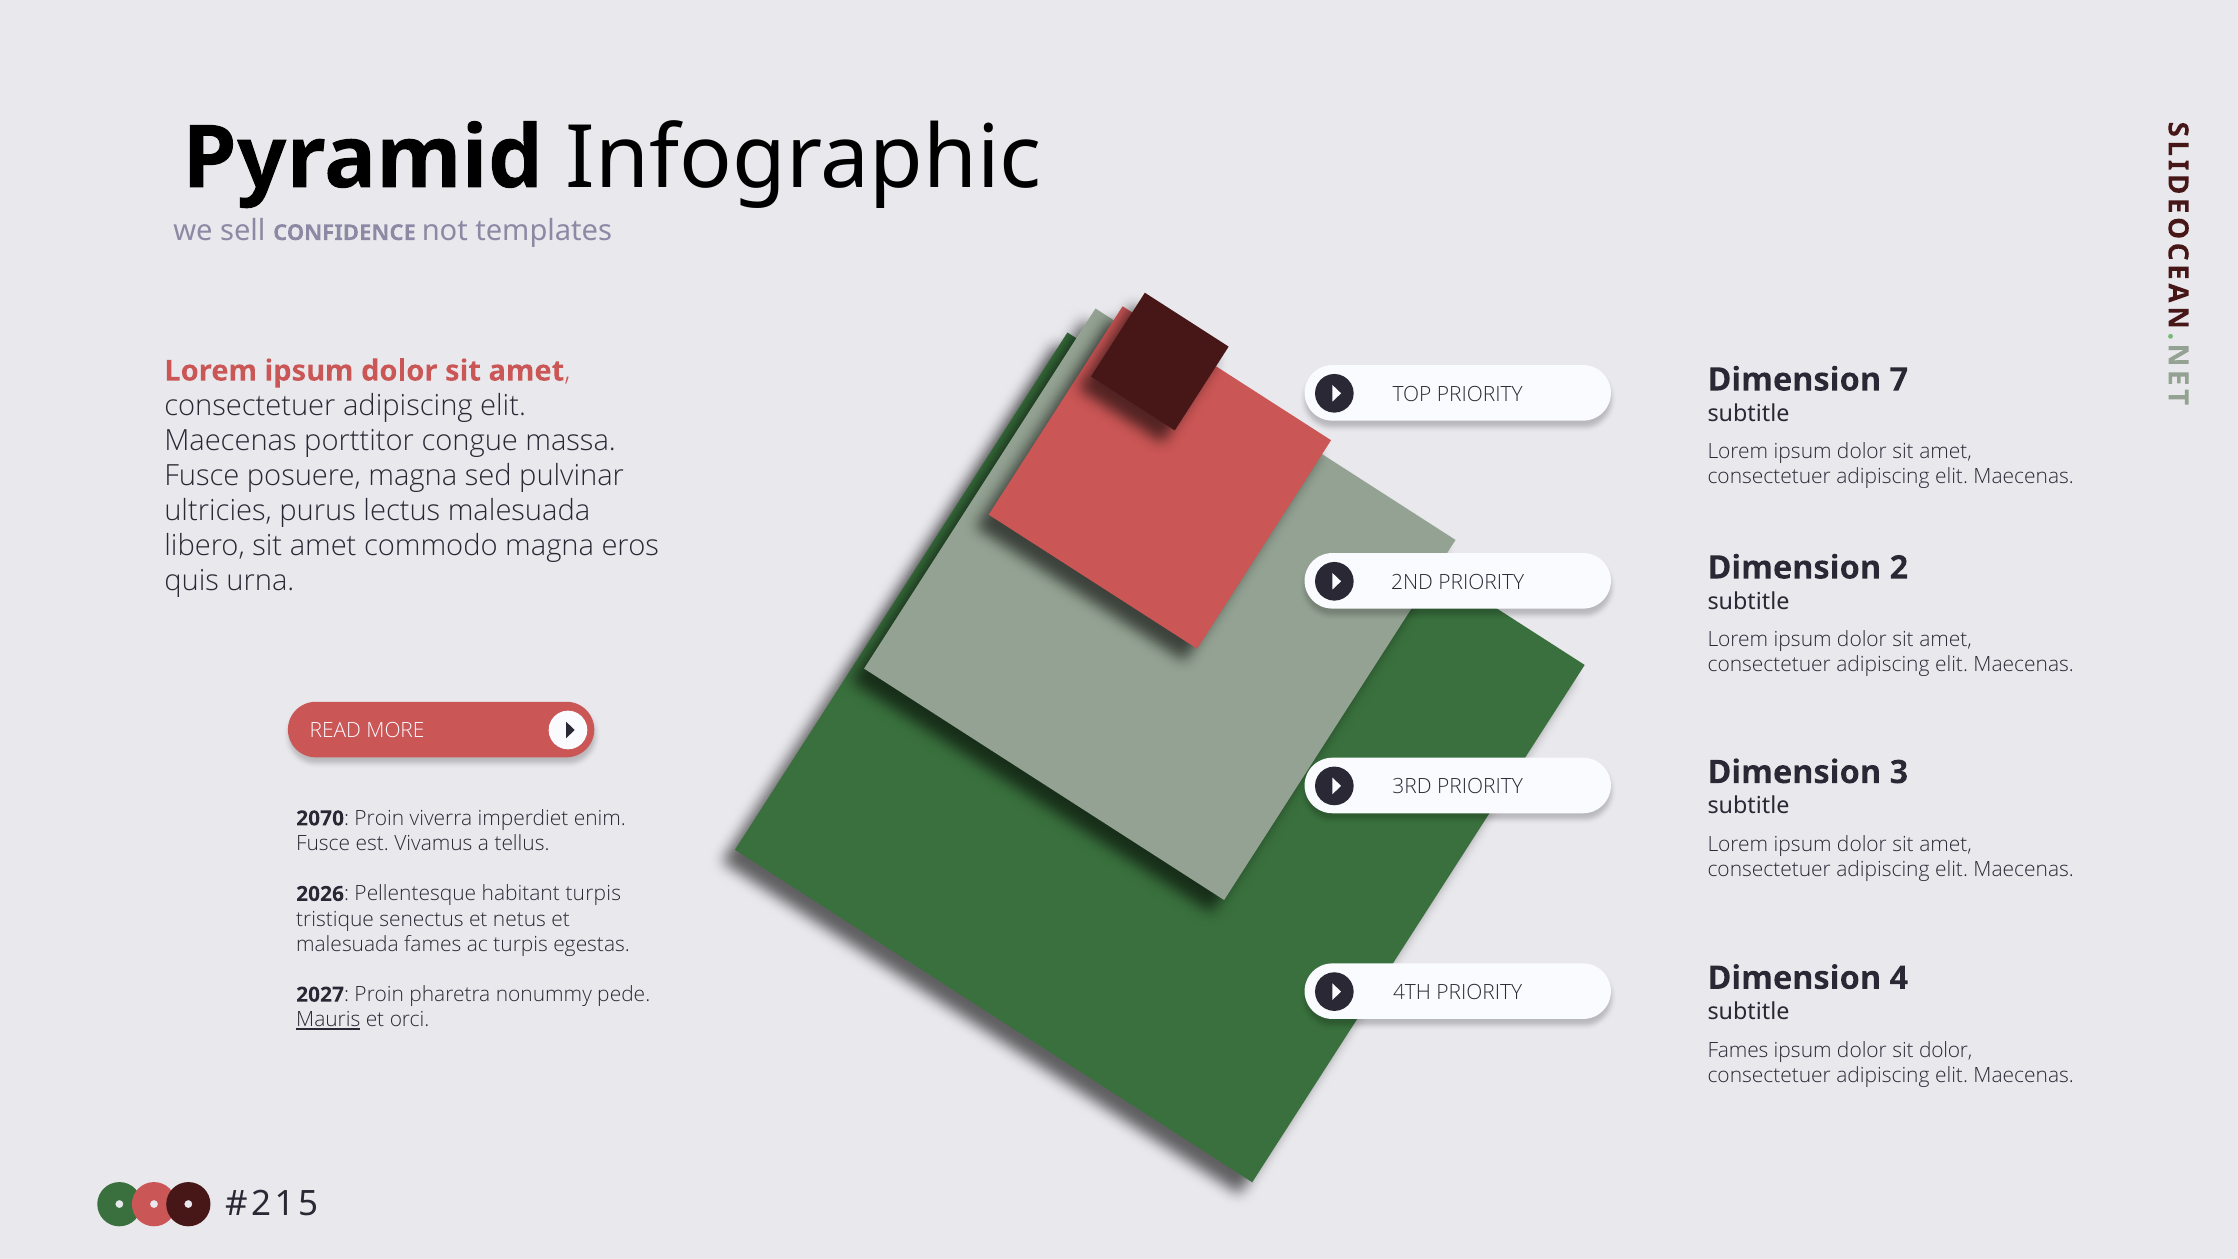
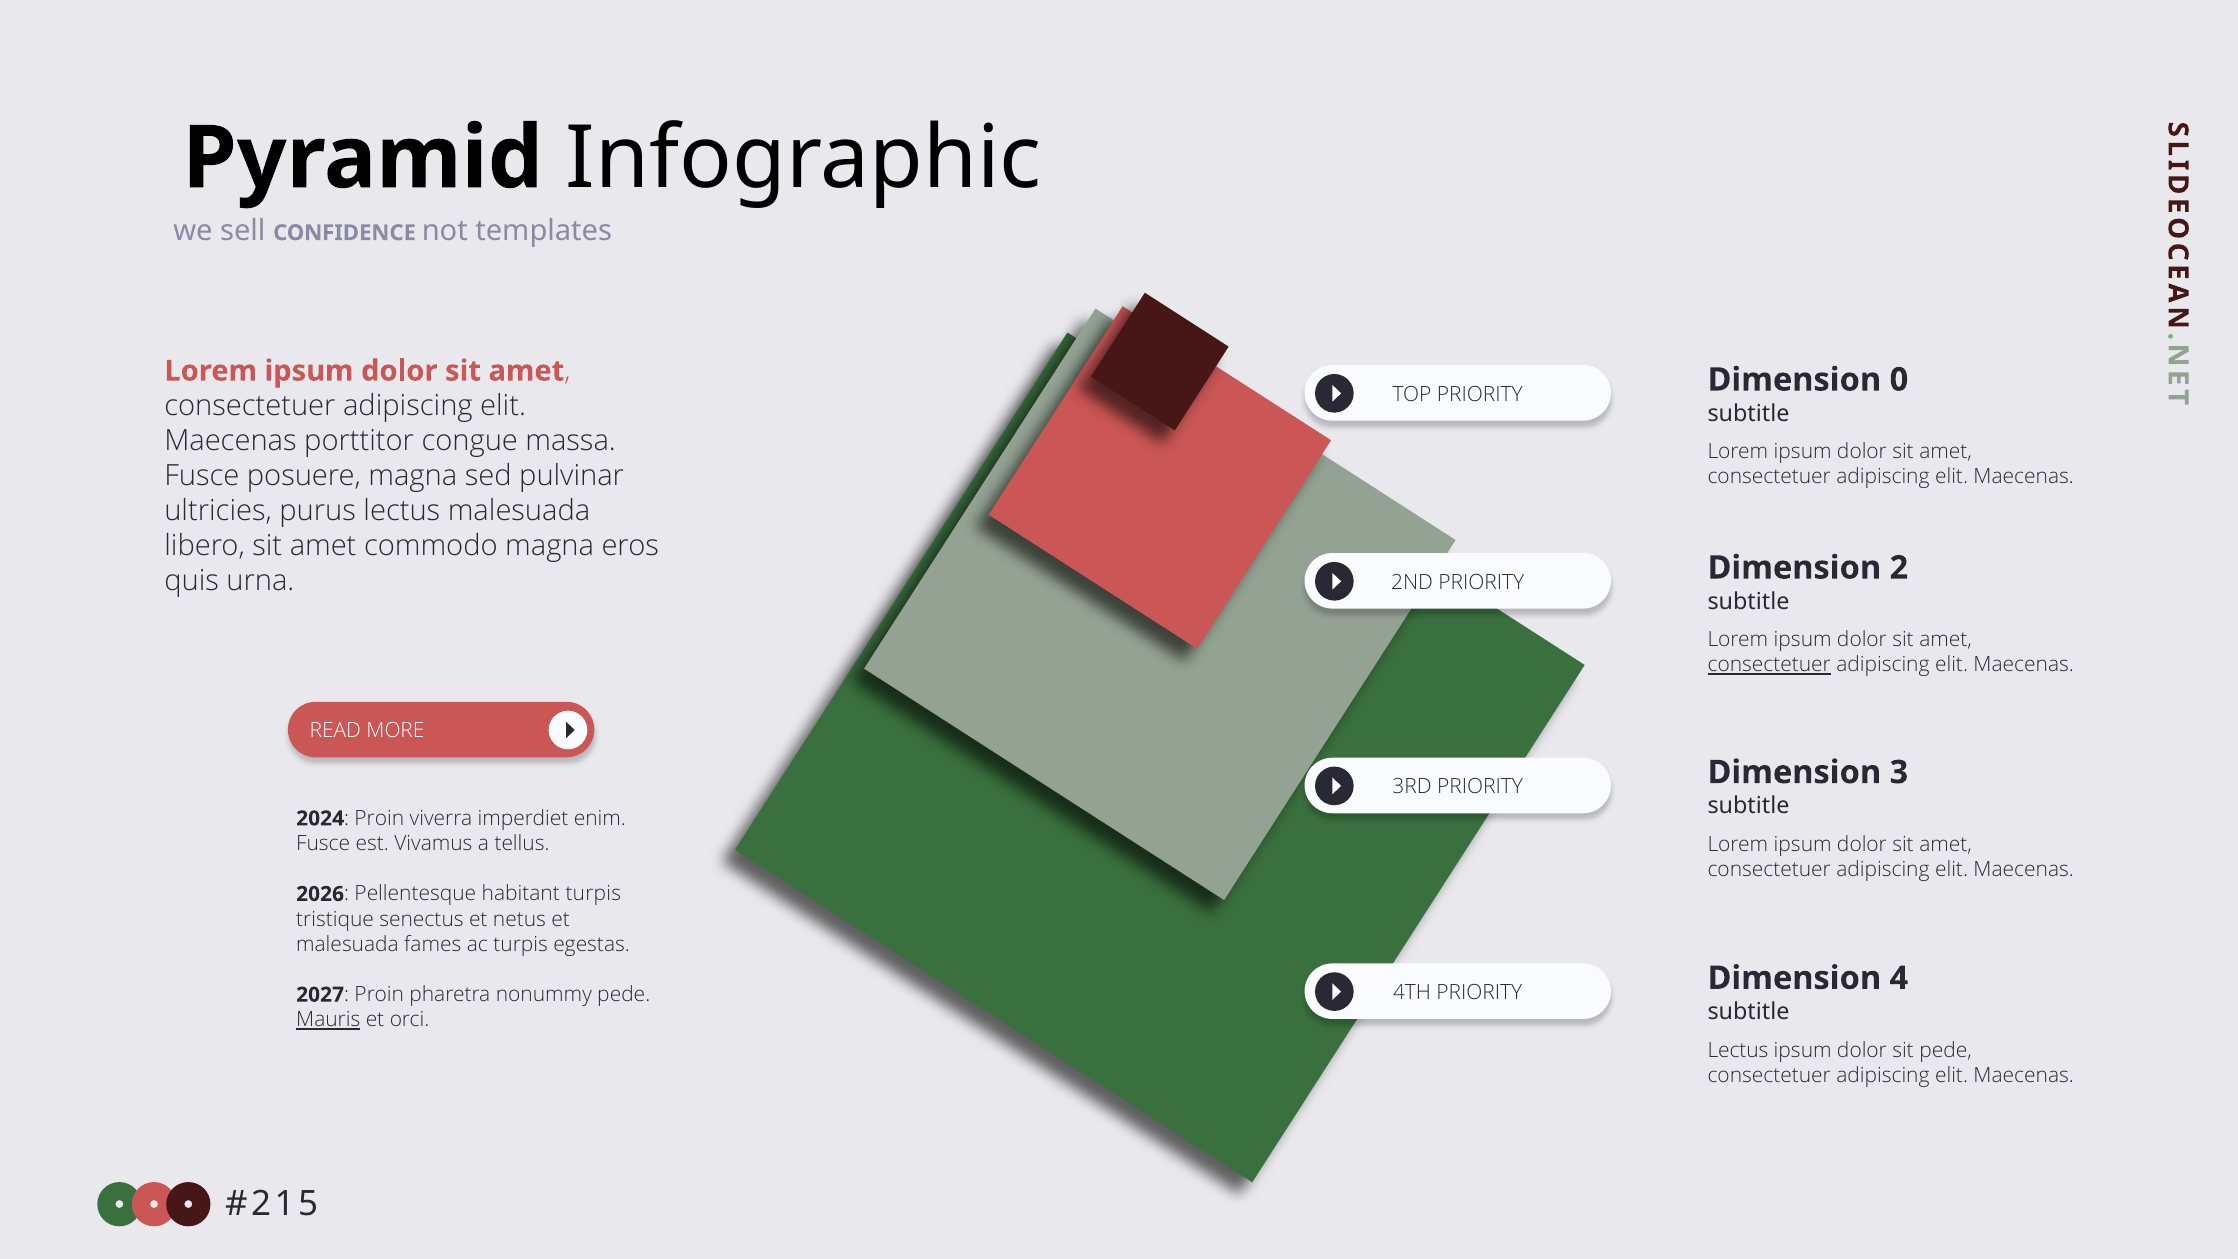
7: 7 -> 0
consectetuer at (1769, 665) underline: none -> present
2070: 2070 -> 2024
Fames at (1738, 1050): Fames -> Lectus
sit dolor: dolor -> pede
